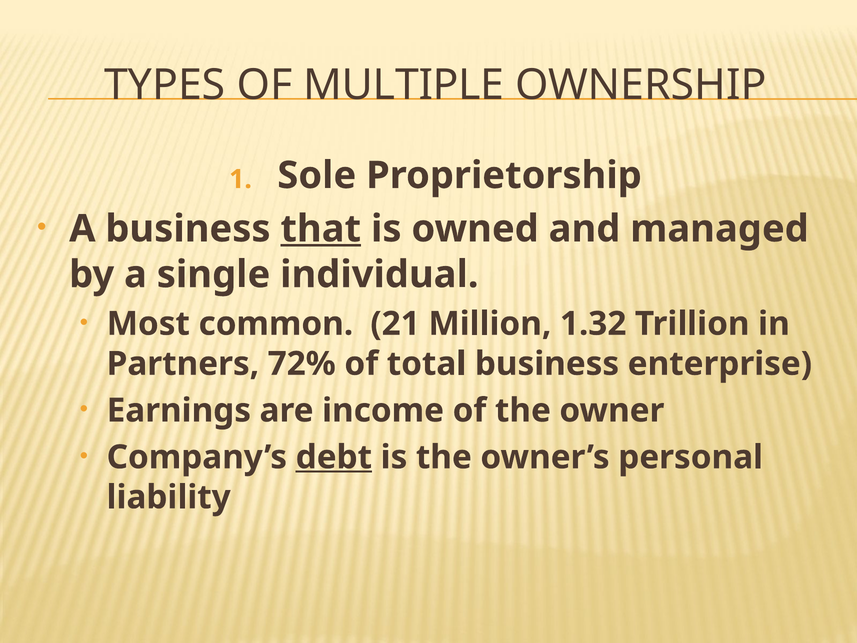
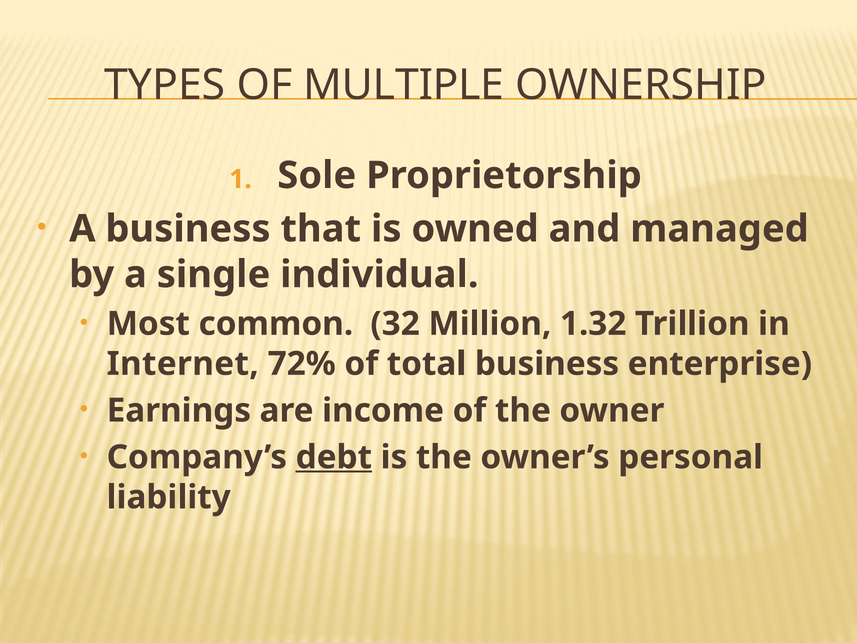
that underline: present -> none
21: 21 -> 32
Partners: Partners -> Internet
